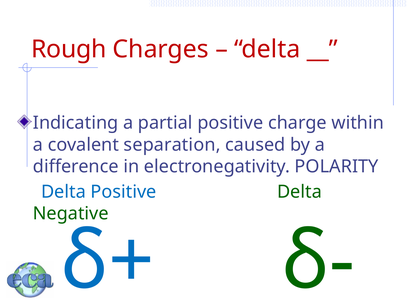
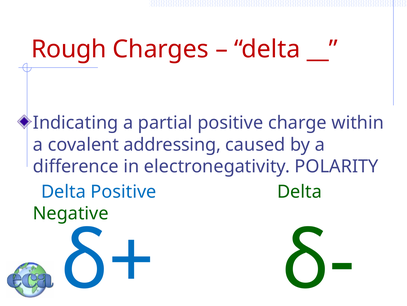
separation: separation -> addressing
